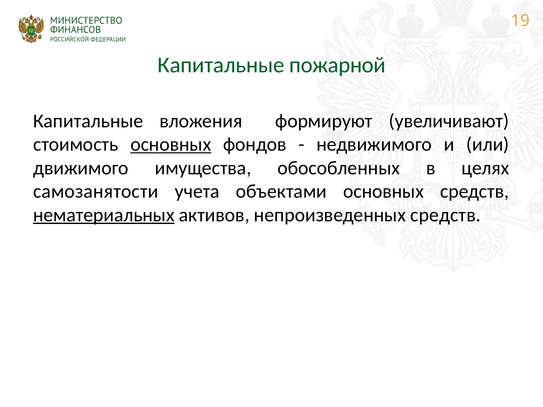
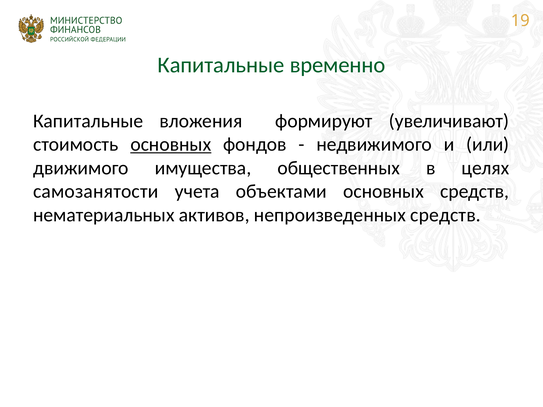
пожарной: пожарной -> временно
обособленных: обособленных -> общественных
нематериальных underline: present -> none
